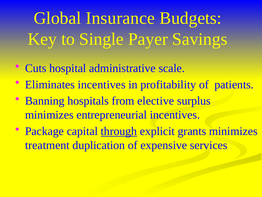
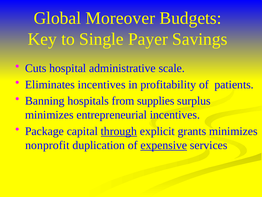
Insurance: Insurance -> Moreover
elective: elective -> supplies
treatment: treatment -> nonprofit
expensive underline: none -> present
